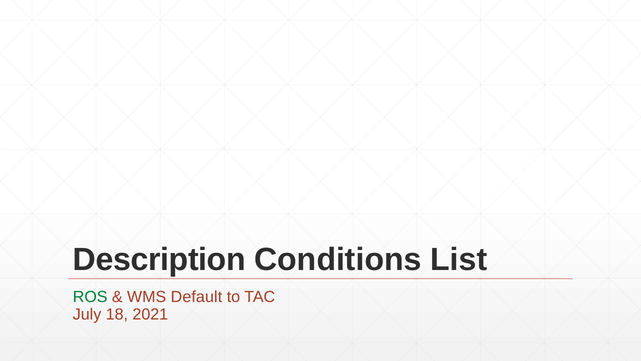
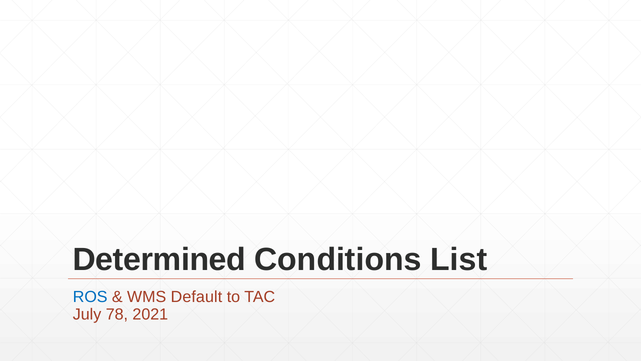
Description: Description -> Determined
ROS colour: green -> blue
18: 18 -> 78
